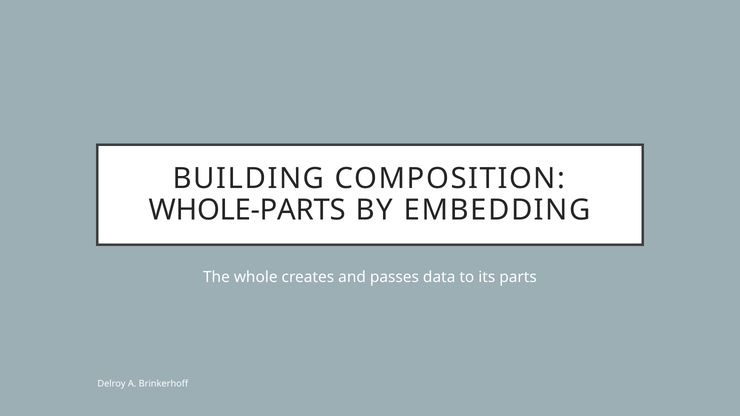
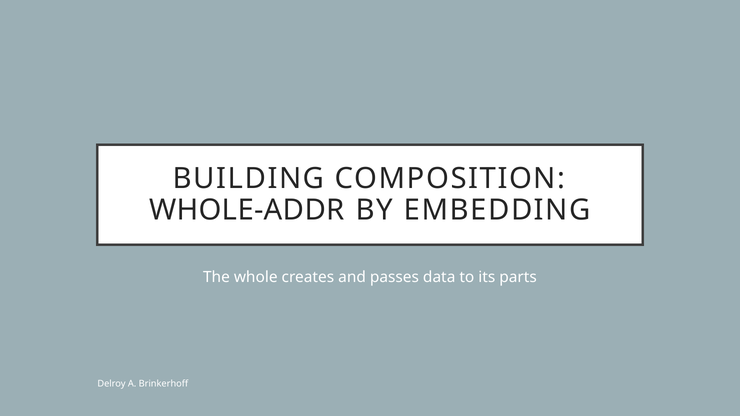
WHOLE-PARTS: WHOLE-PARTS -> WHOLE-ADDR
